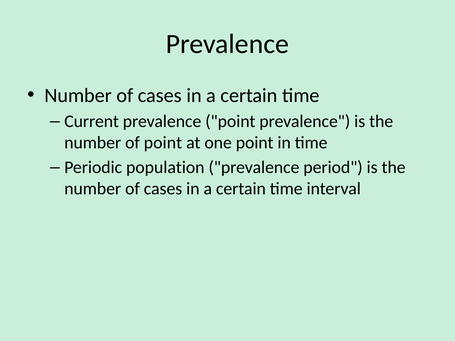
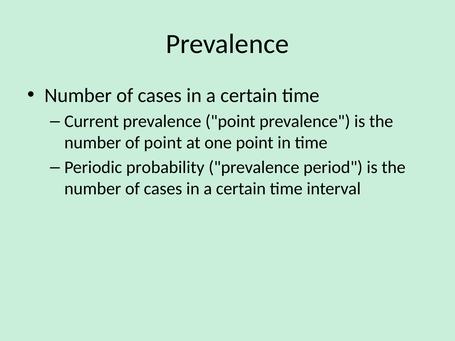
population: population -> probability
